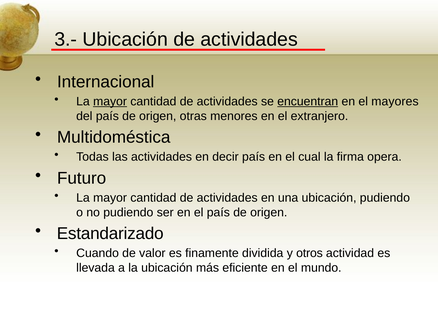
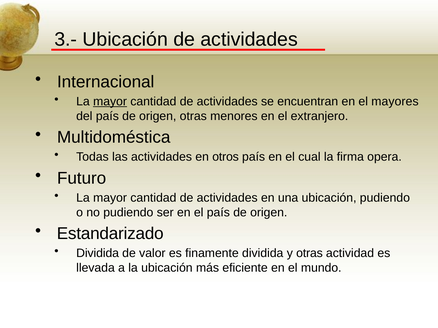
encuentran underline: present -> none
decir: decir -> otros
Cuando at (98, 254): Cuando -> Dividida
y otros: otros -> otras
